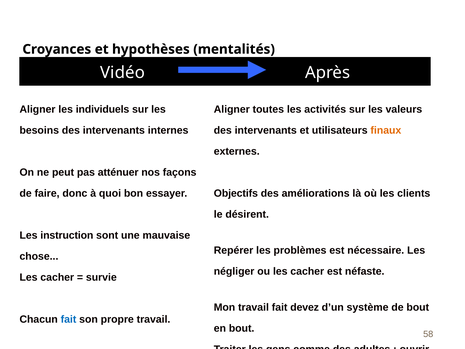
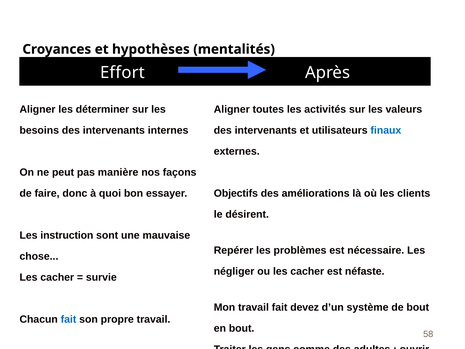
Vidéo: Vidéo -> Effort
individuels: individuels -> déterminer
finaux colour: orange -> blue
atténuer: atténuer -> manière
